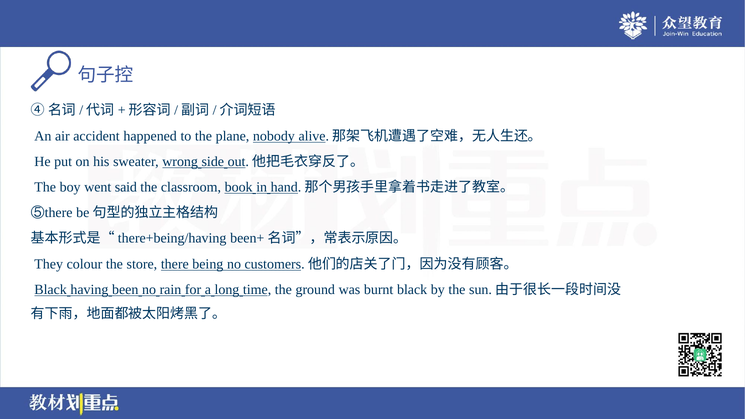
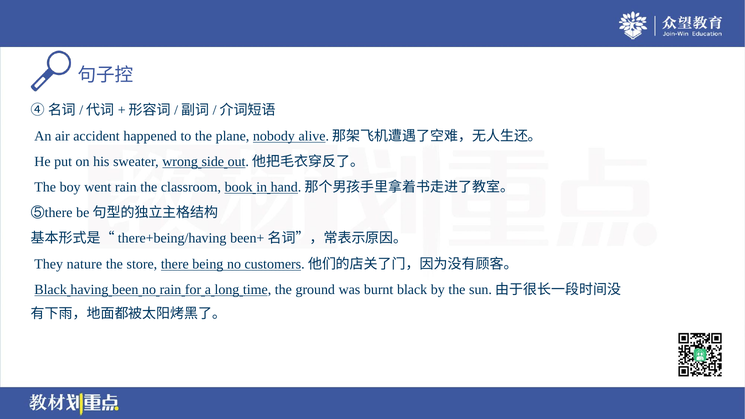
went said: said -> rain
colour: colour -> nature
